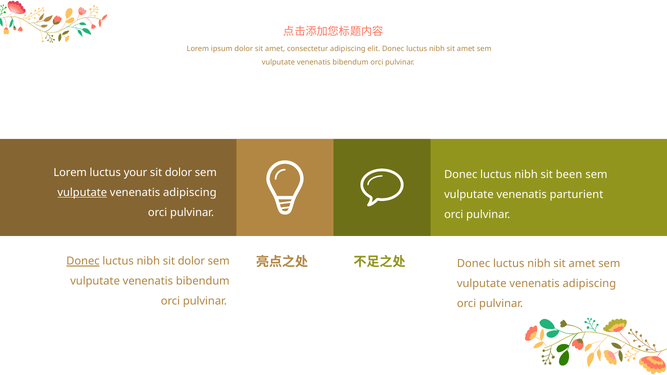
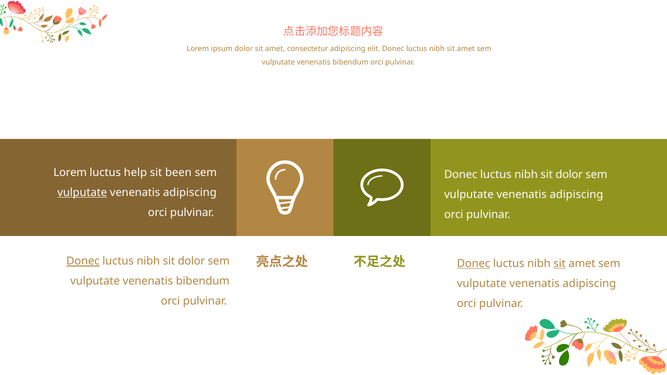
your: your -> help
dolor at (179, 172): dolor -> been
been at (569, 175): been -> dolor
parturient at (576, 195): parturient -> adipiscing
Donec at (474, 264) underline: none -> present
sit at (560, 264) underline: none -> present
